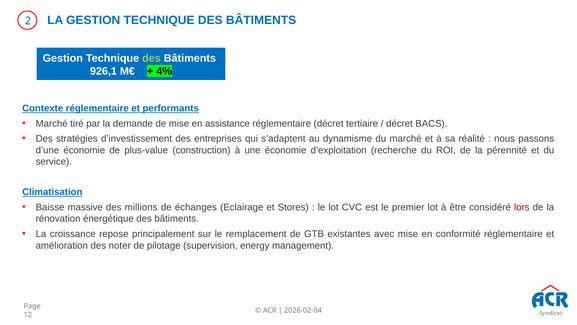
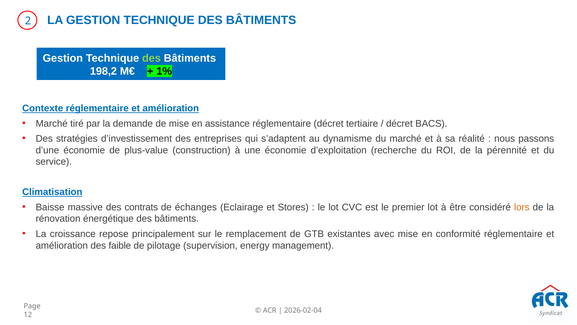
926,1: 926,1 -> 198,2
4%: 4% -> 1%
Contexte réglementaire et performants: performants -> amélioration
millions: millions -> contrats
lors colour: red -> orange
noter: noter -> faible
